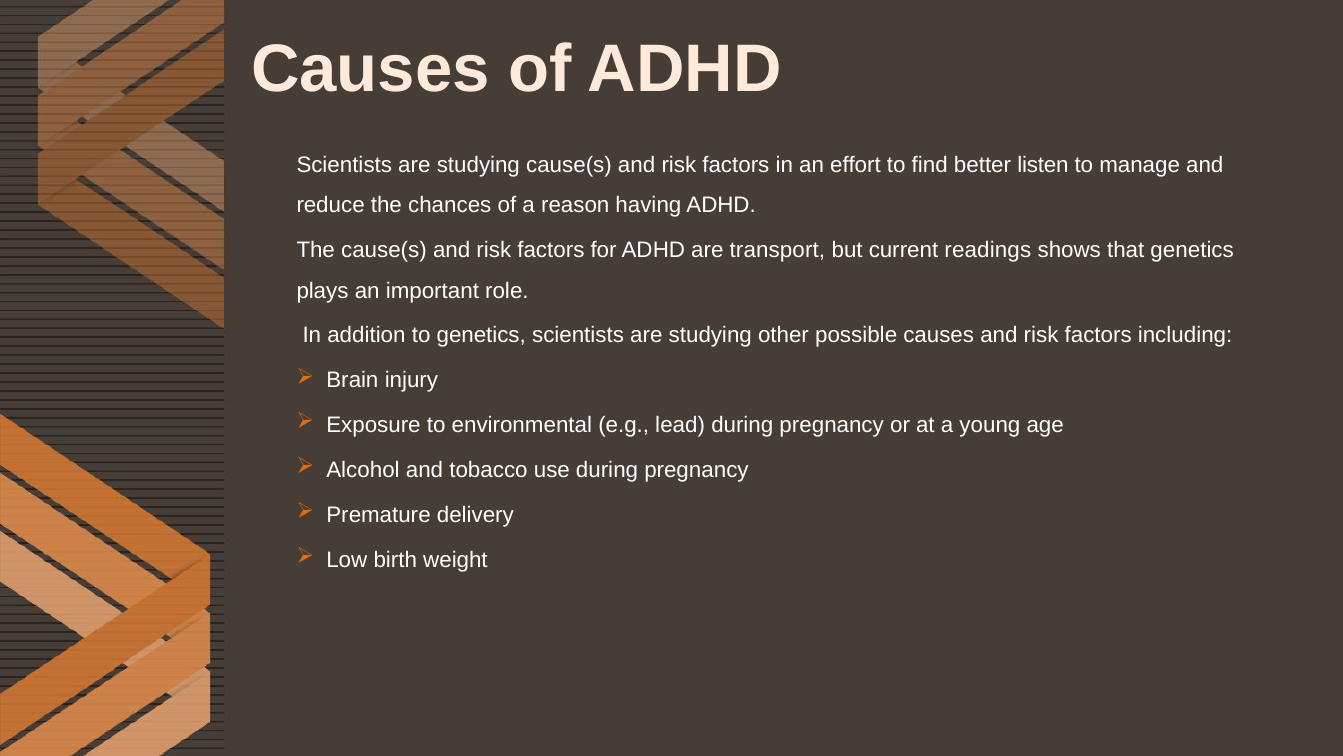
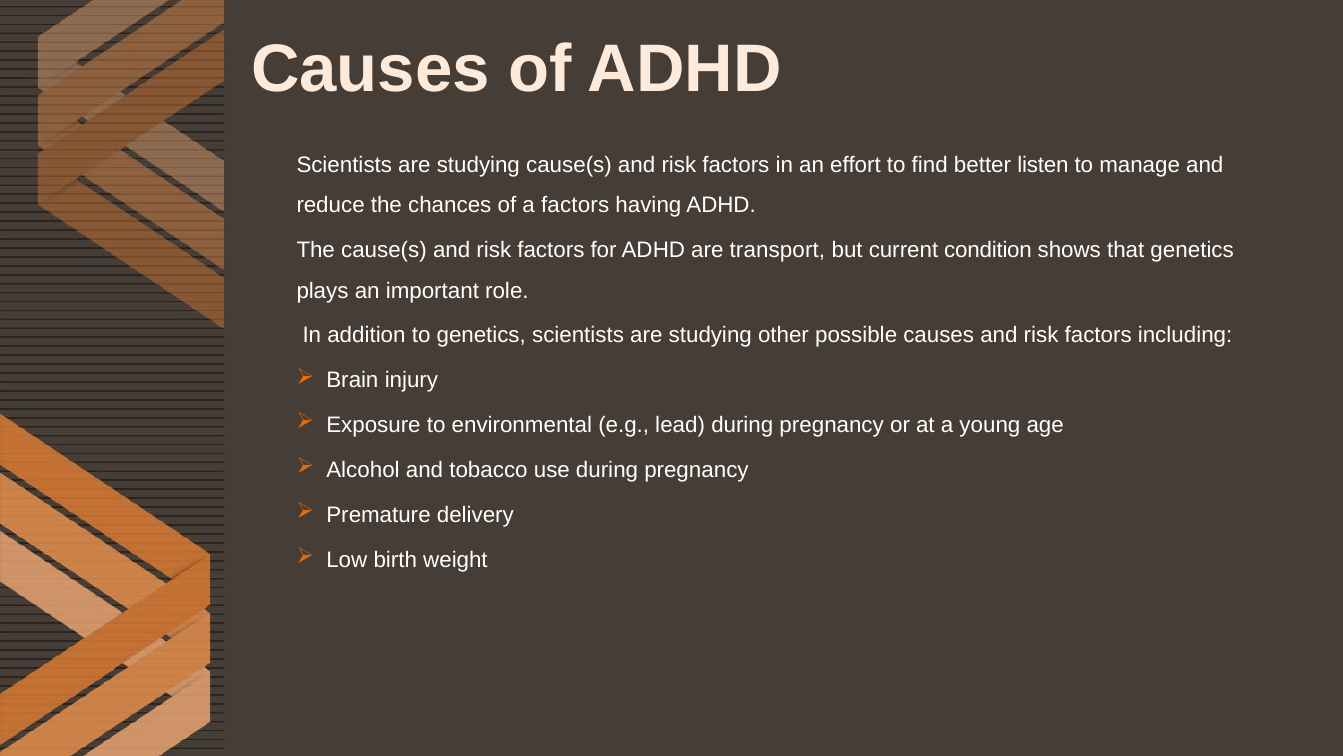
a reason: reason -> factors
readings: readings -> condition
